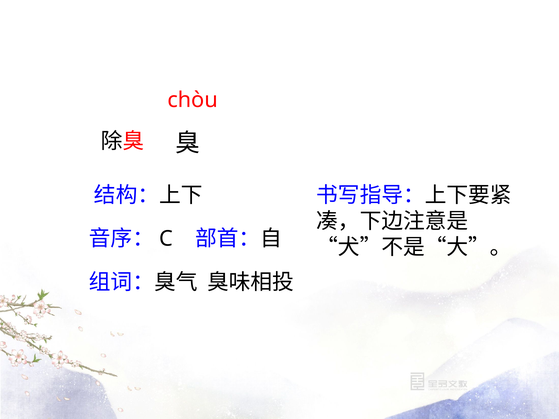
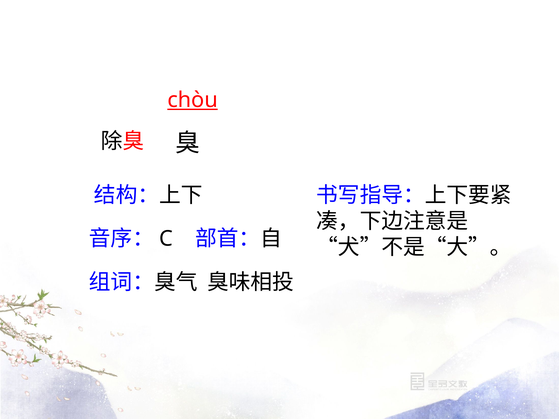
chòu underline: none -> present
